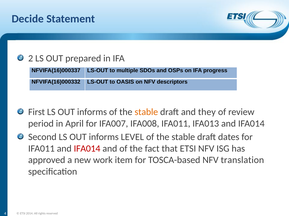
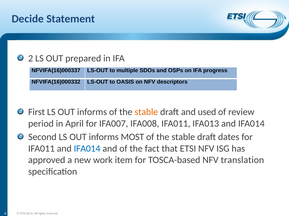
they: they -> used
LEVEL: LEVEL -> MOST
IFA014 at (87, 149) colour: red -> blue
